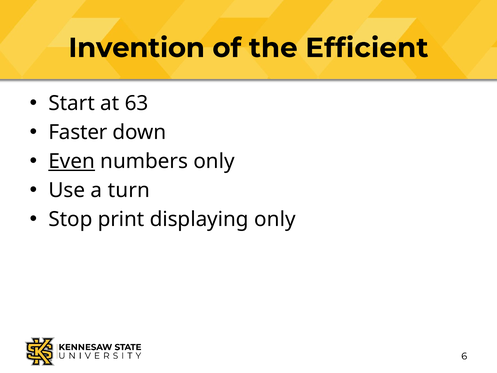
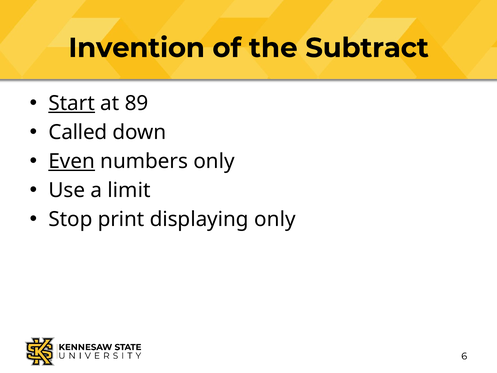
Efficient: Efficient -> Subtract
Start underline: none -> present
63: 63 -> 89
Faster: Faster -> Called
turn: turn -> limit
